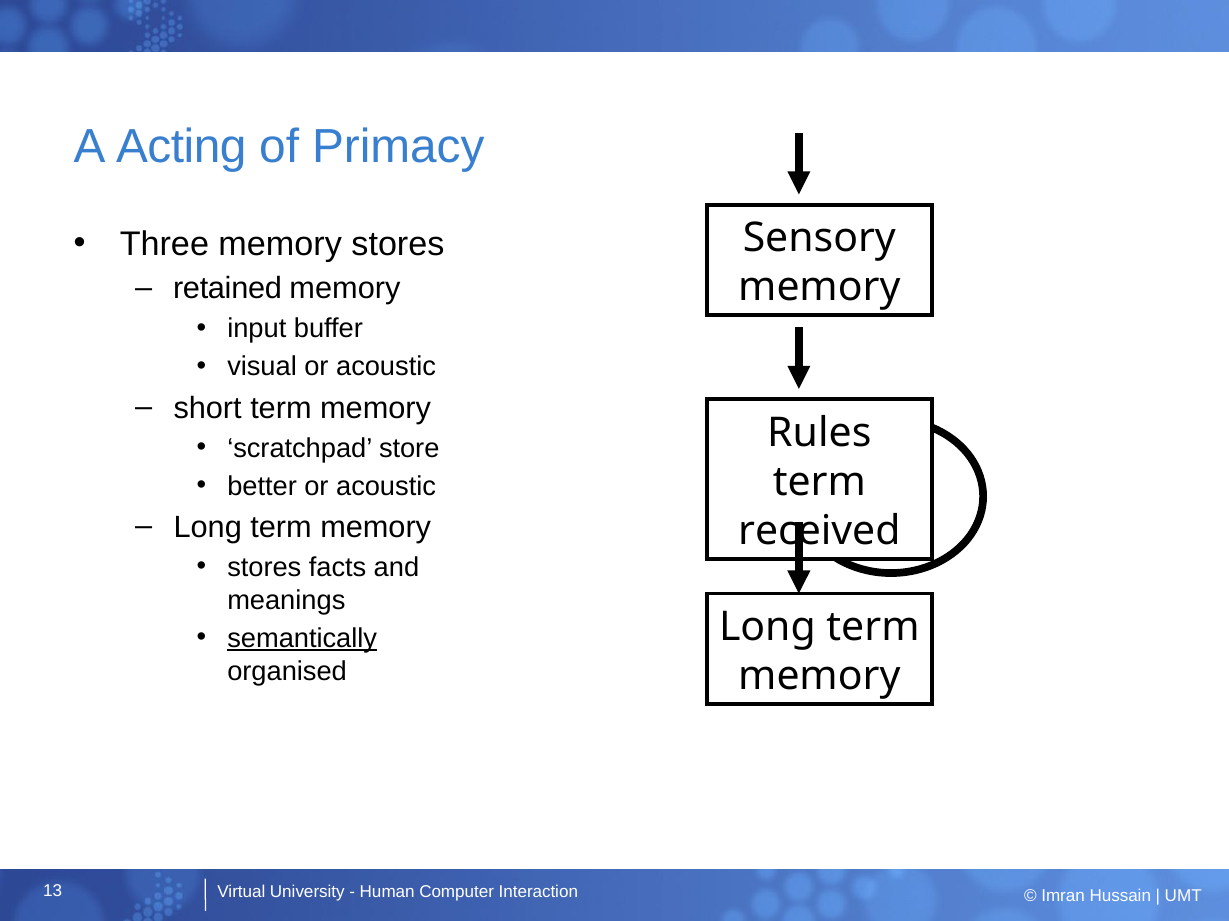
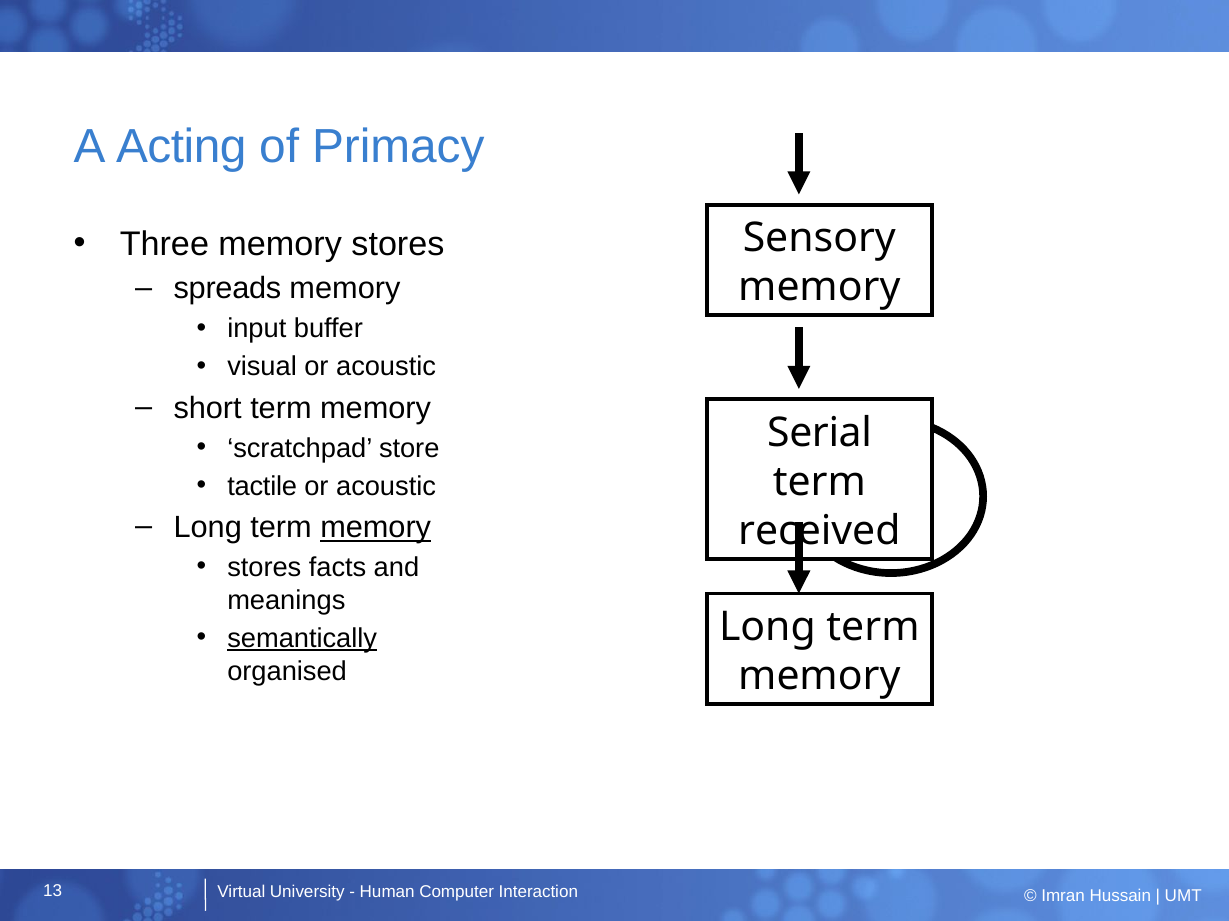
retained: retained -> spreads
Rules: Rules -> Serial
better: better -> tactile
memory at (376, 528) underline: none -> present
